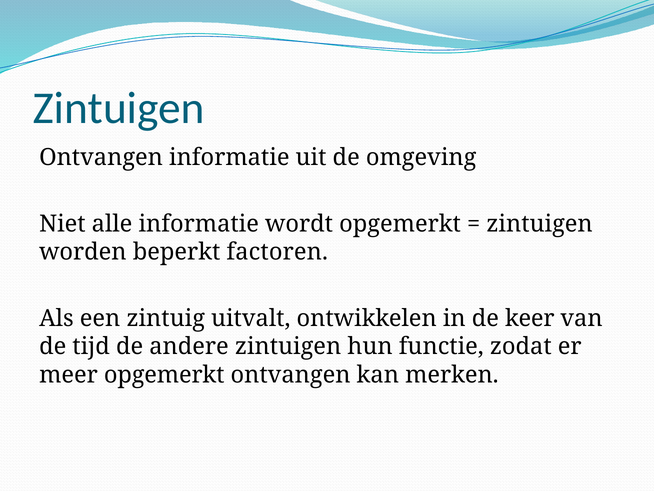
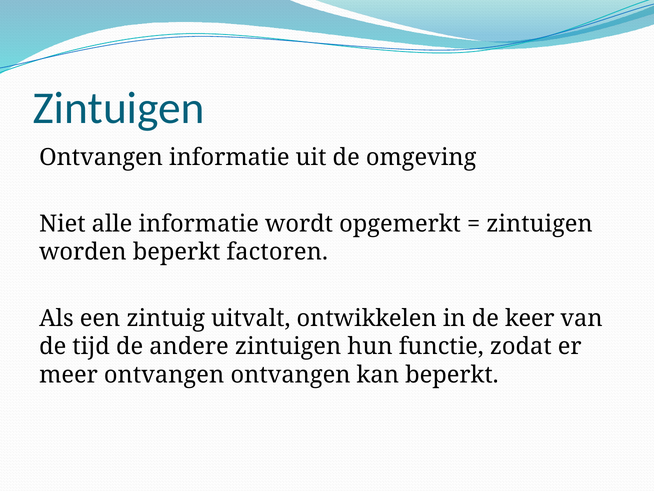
meer opgemerkt: opgemerkt -> ontvangen
kan merken: merken -> beperkt
